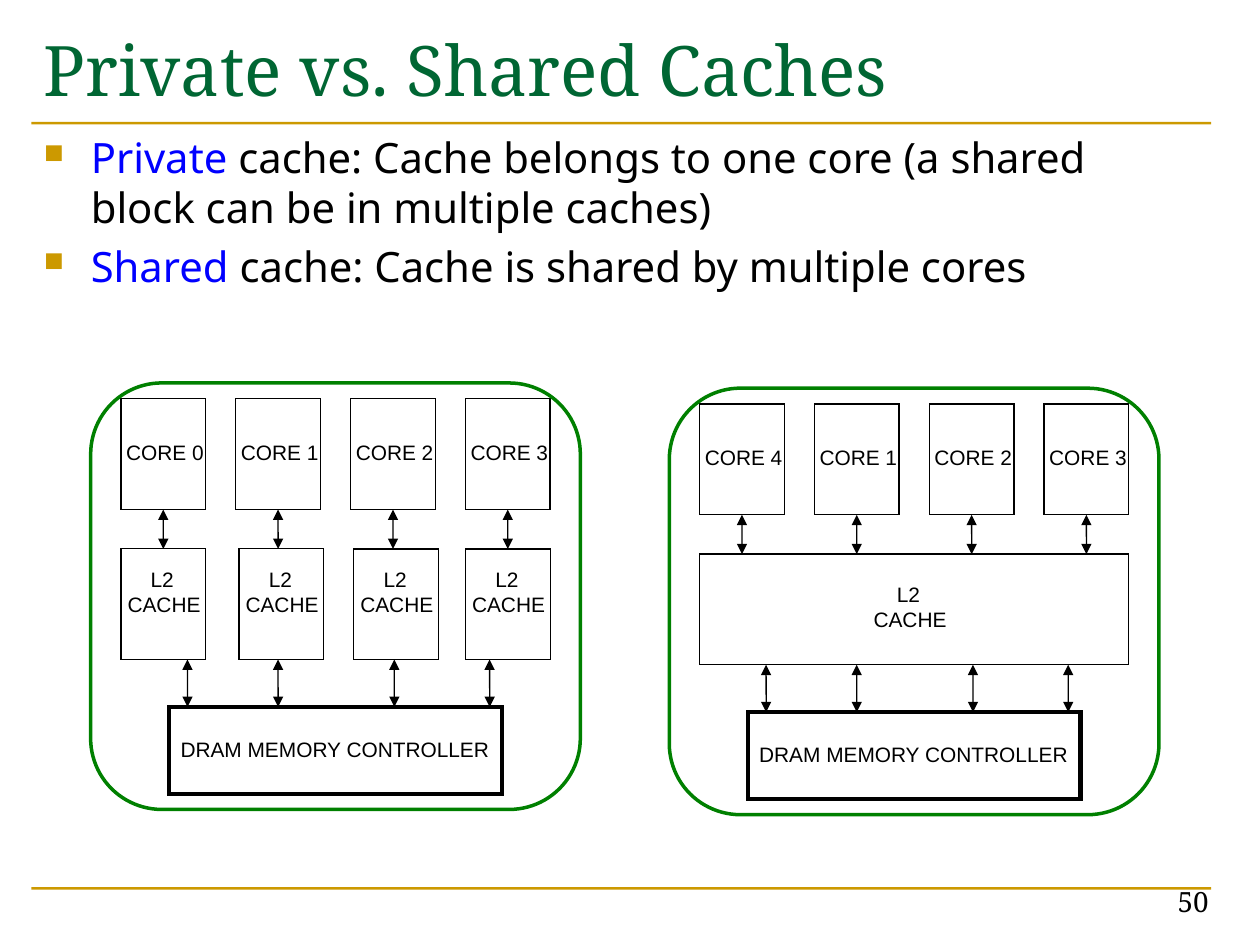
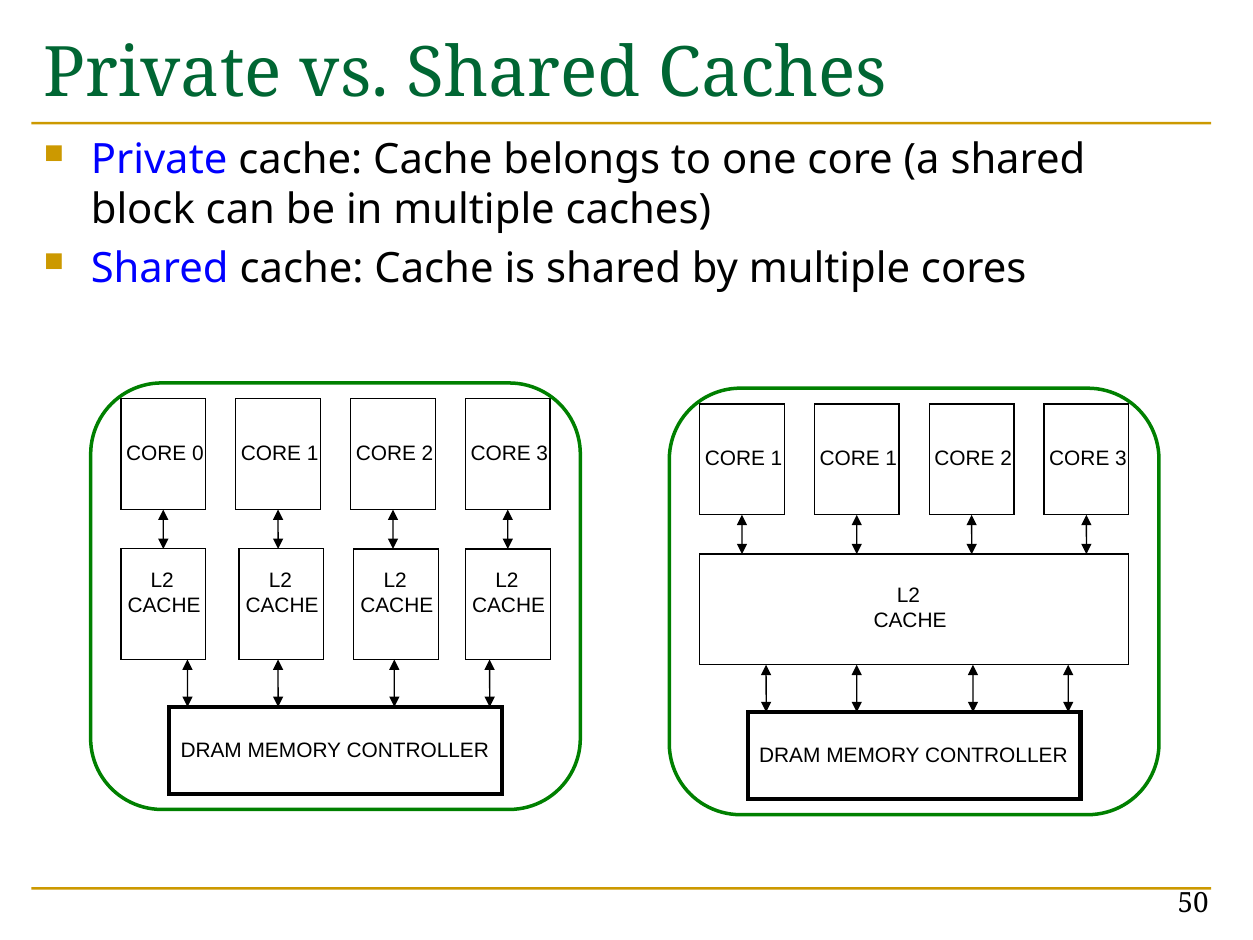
4 at (776, 459): 4 -> 1
